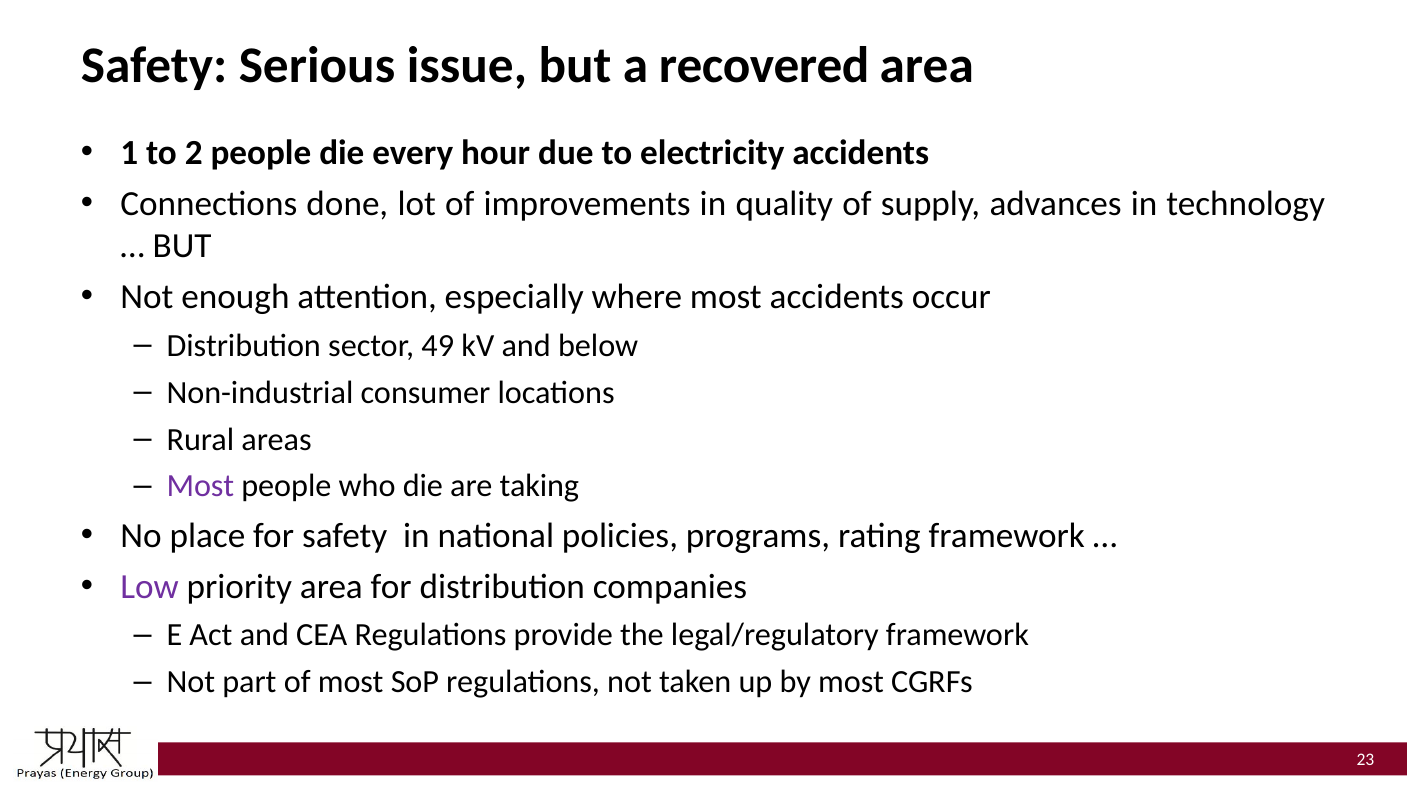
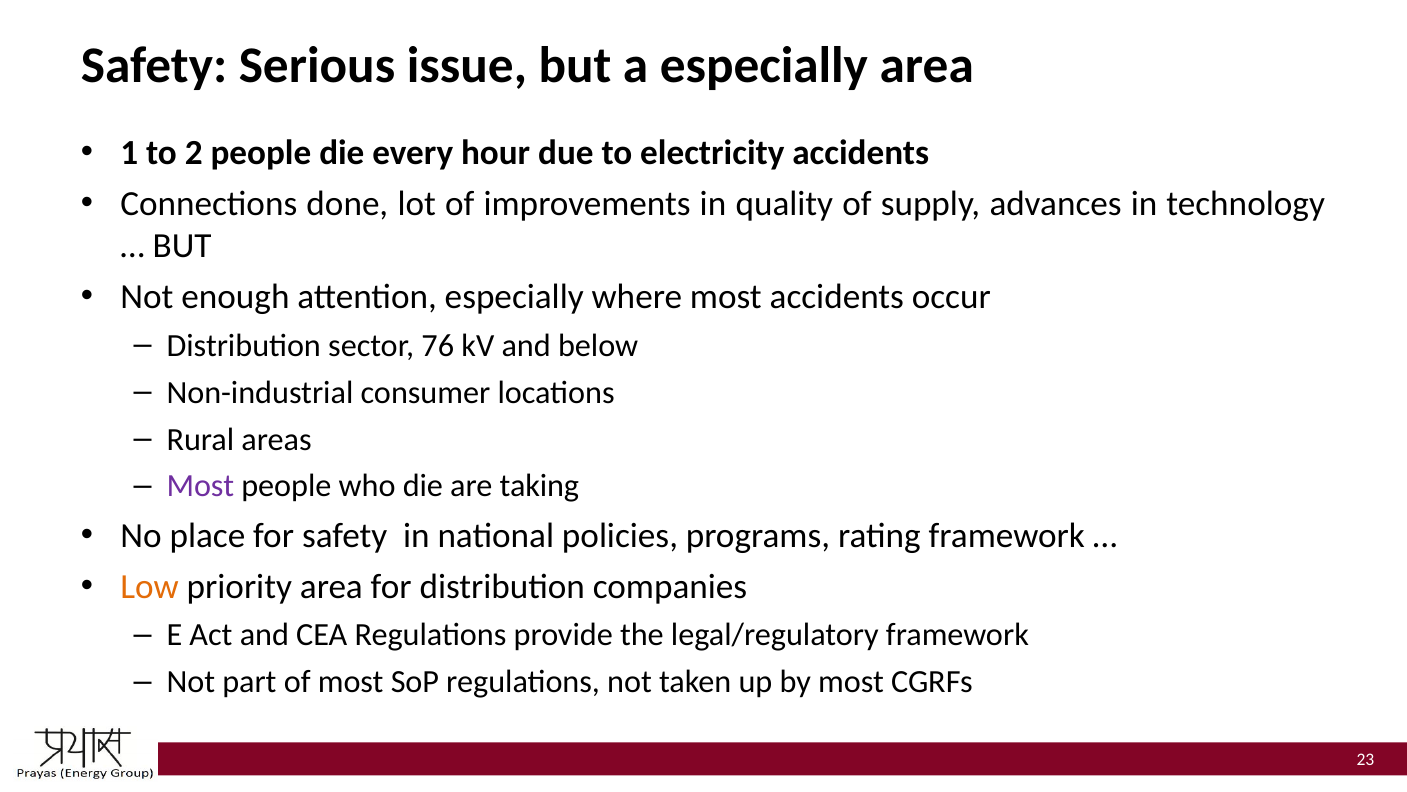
a recovered: recovered -> especially
49: 49 -> 76
Low colour: purple -> orange
